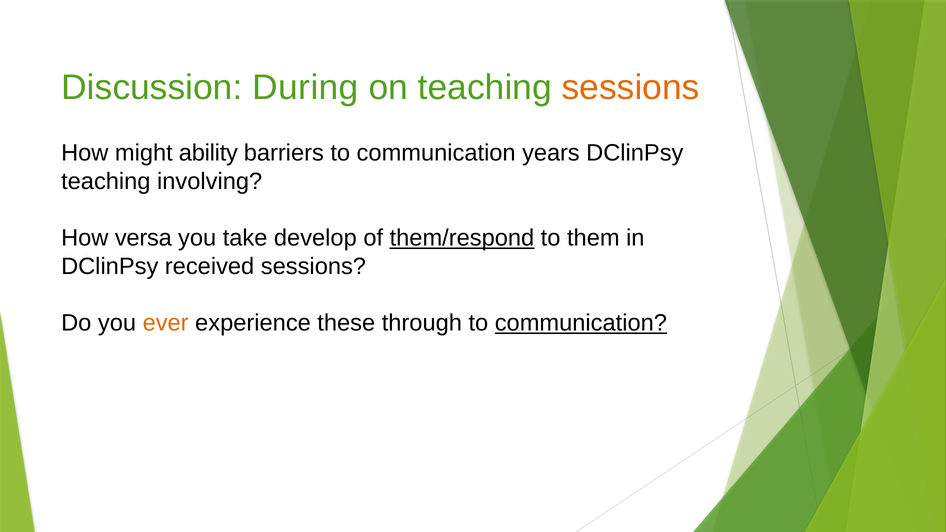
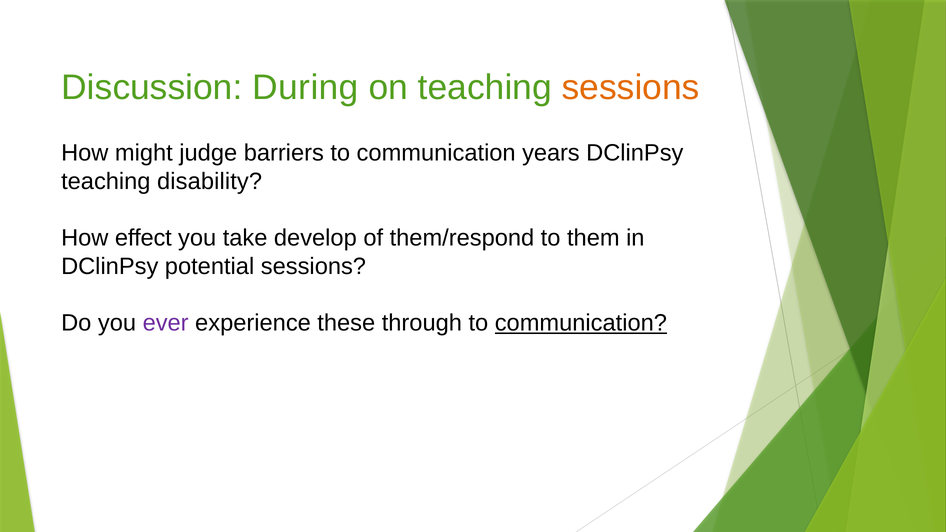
ability: ability -> judge
involving: involving -> disability
versa: versa -> effect
them/respond underline: present -> none
received: received -> potential
ever colour: orange -> purple
